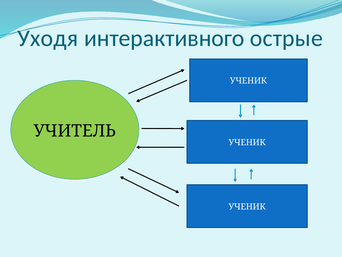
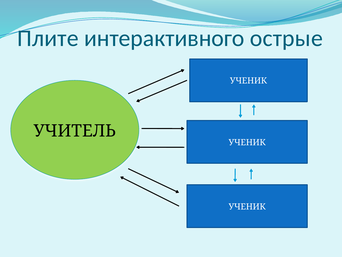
Уходя: Уходя -> Плите
